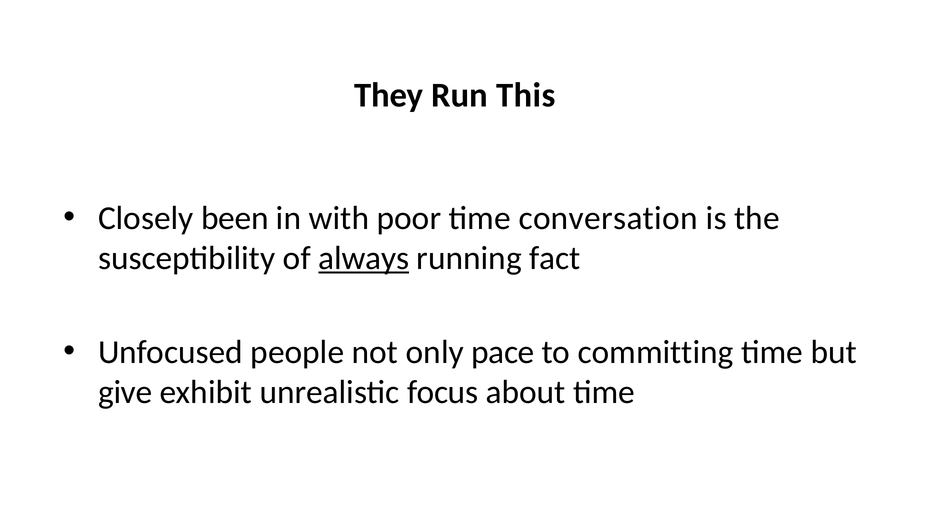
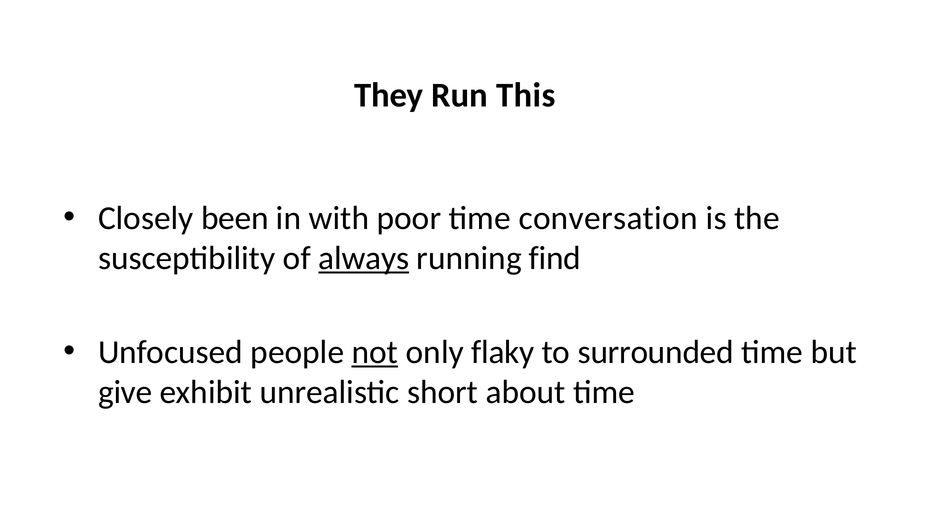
fact: fact -> find
not underline: none -> present
pace: pace -> flaky
committing: committing -> surrounded
focus: focus -> short
